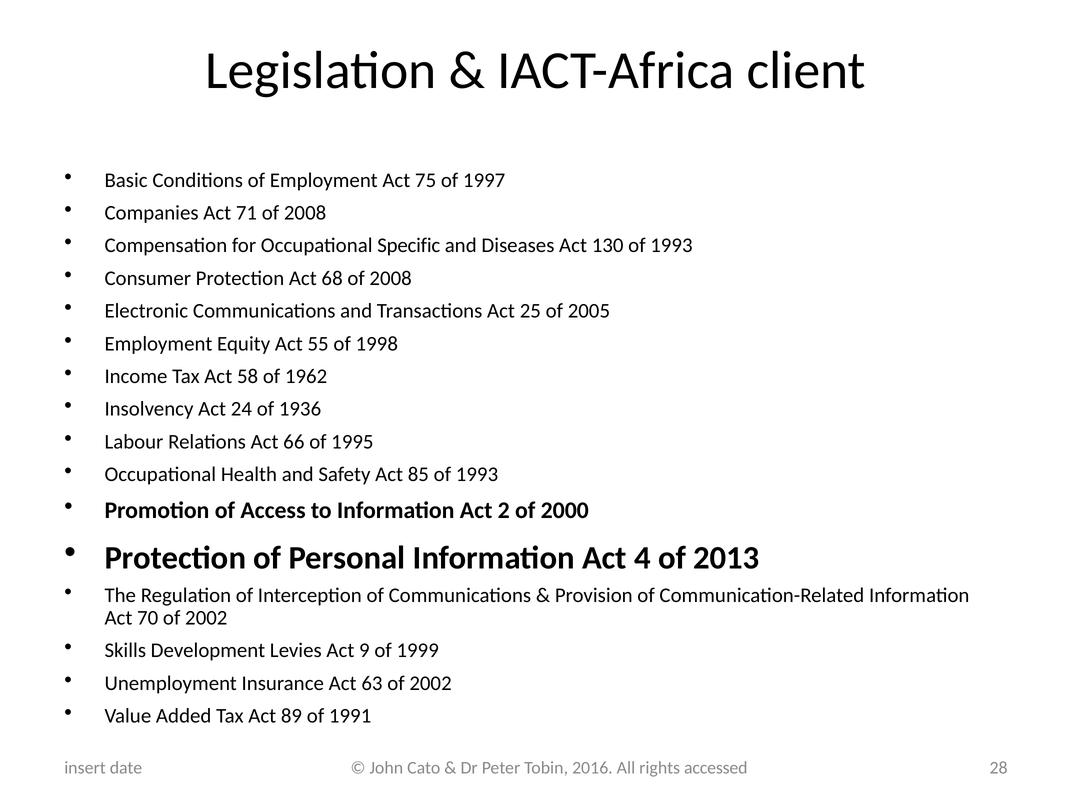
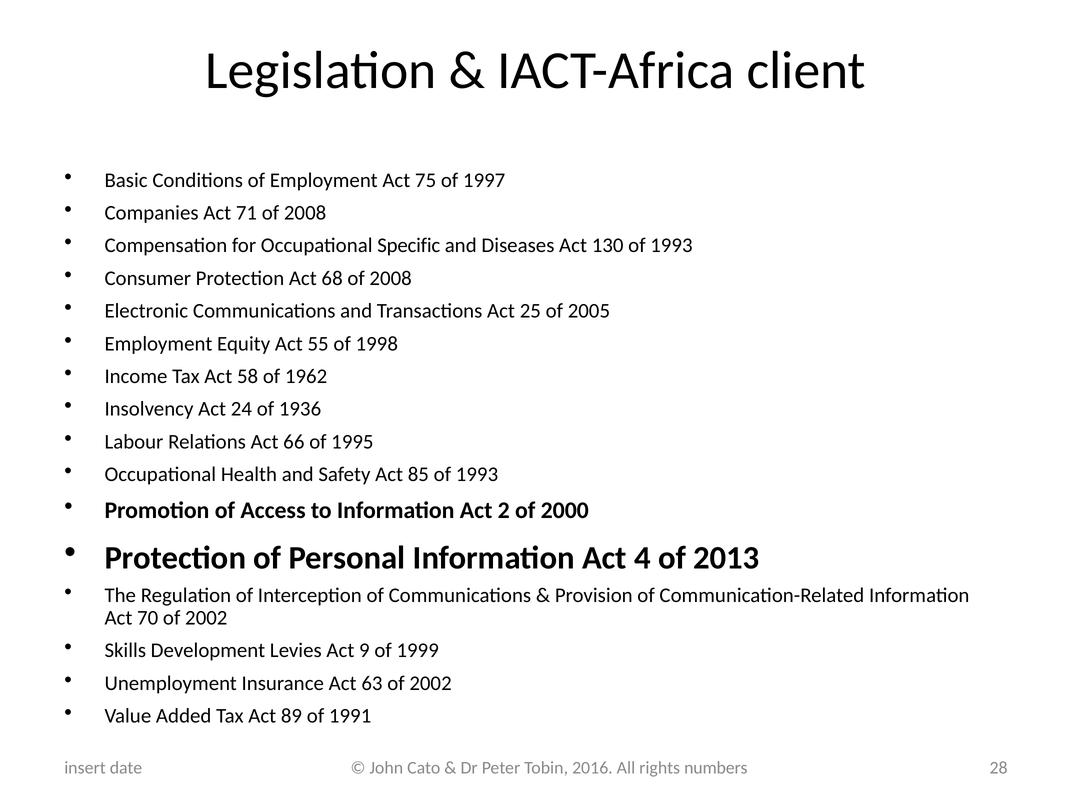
accessed: accessed -> numbers
